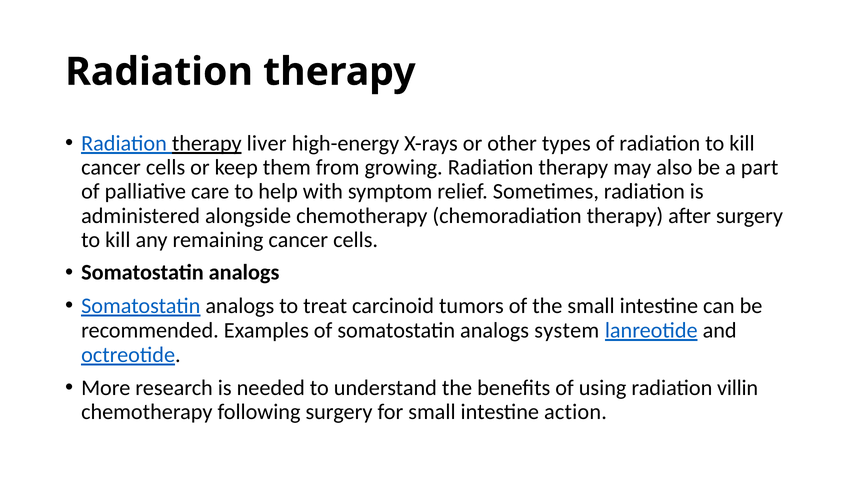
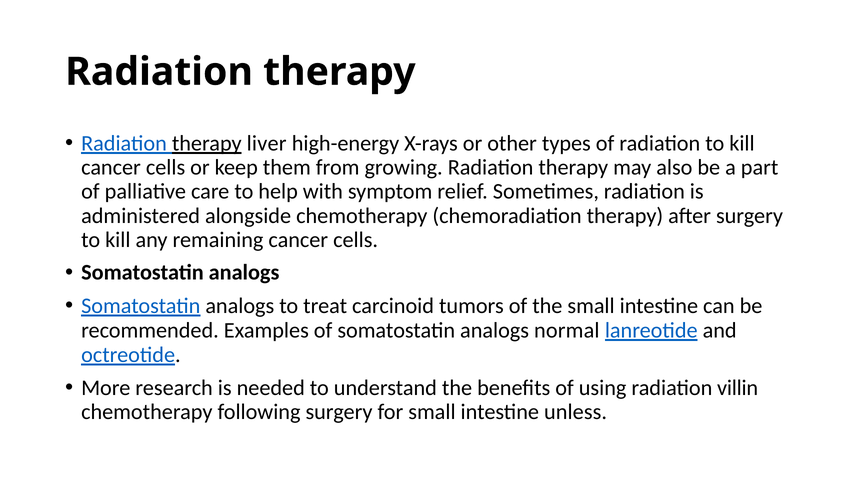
system: system -> normal
action: action -> unless
